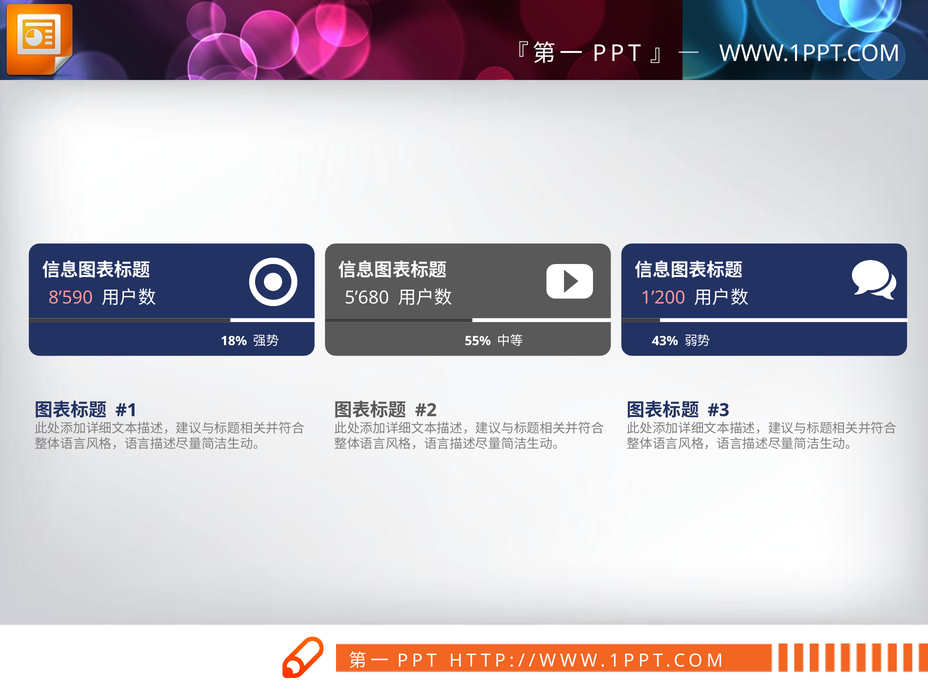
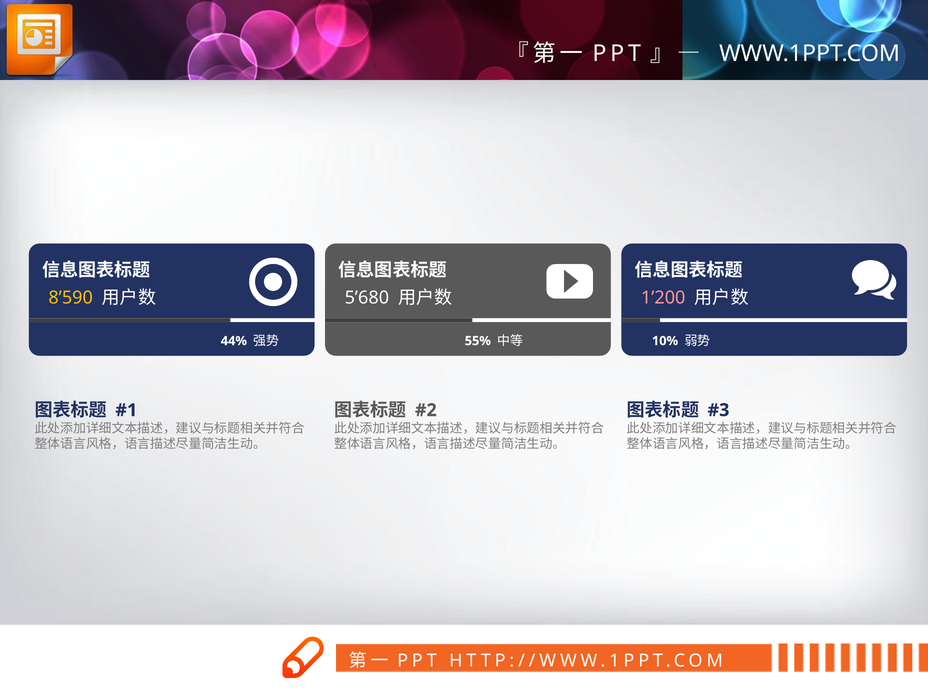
8’590 colour: pink -> yellow
18%: 18% -> 44%
43%: 43% -> 10%
